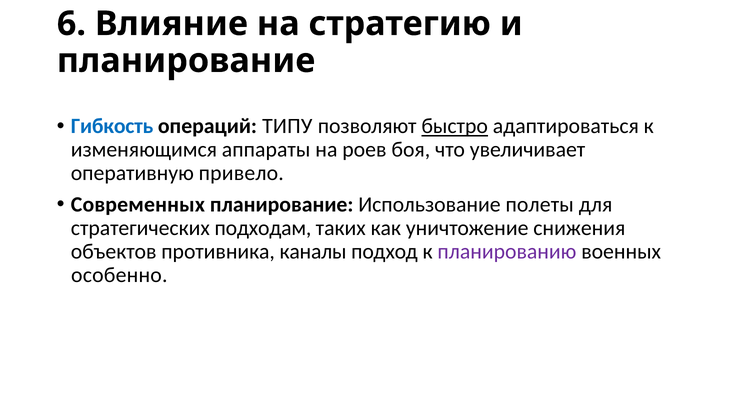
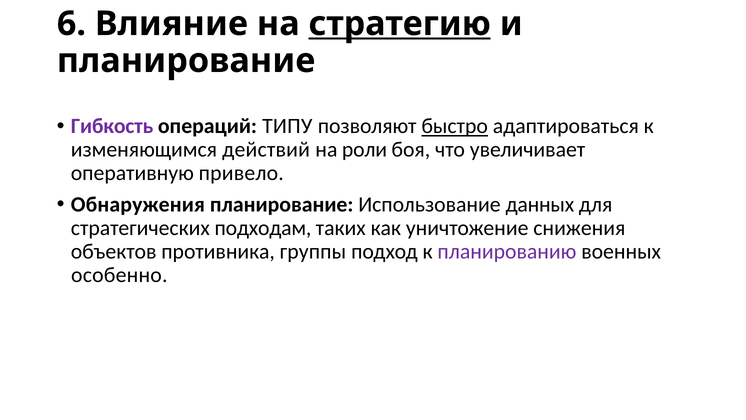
стратегию underline: none -> present
Гибкость colour: blue -> purple
аппараты: аппараты -> действий
роев: роев -> роли
Современных: Современных -> Обнаружения
полеты: полеты -> данных
каналы: каналы -> группы
